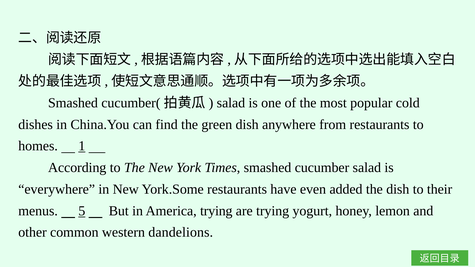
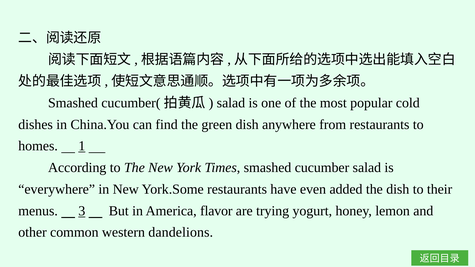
5: 5 -> 3
America trying: trying -> flavor
